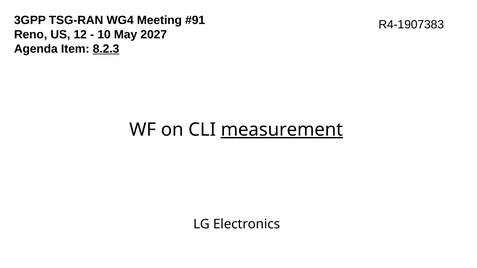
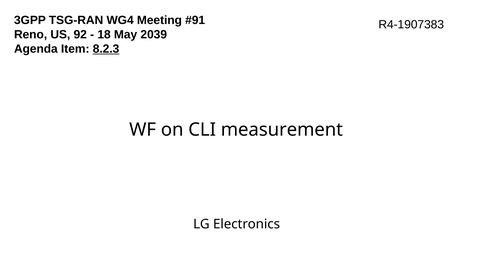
12: 12 -> 92
10: 10 -> 18
2027: 2027 -> 2039
measurement underline: present -> none
